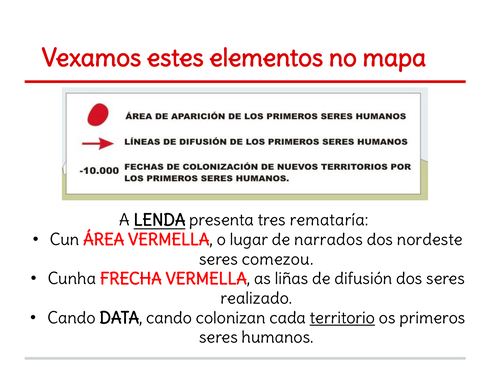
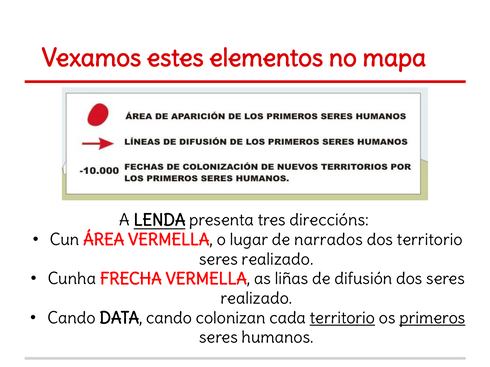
remataría: remataría -> direccións
dos nordeste: nordeste -> territorio
comezou at (278, 260): comezou -> realizado
primeros underline: none -> present
